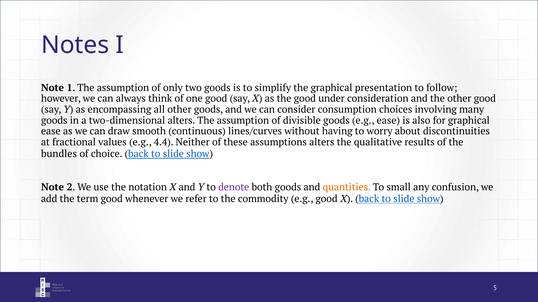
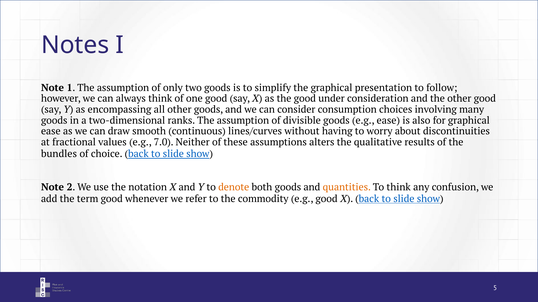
two-dimensional alters: alters -> ranks
4.4: 4.4 -> 7.0
denote colour: purple -> orange
To small: small -> think
